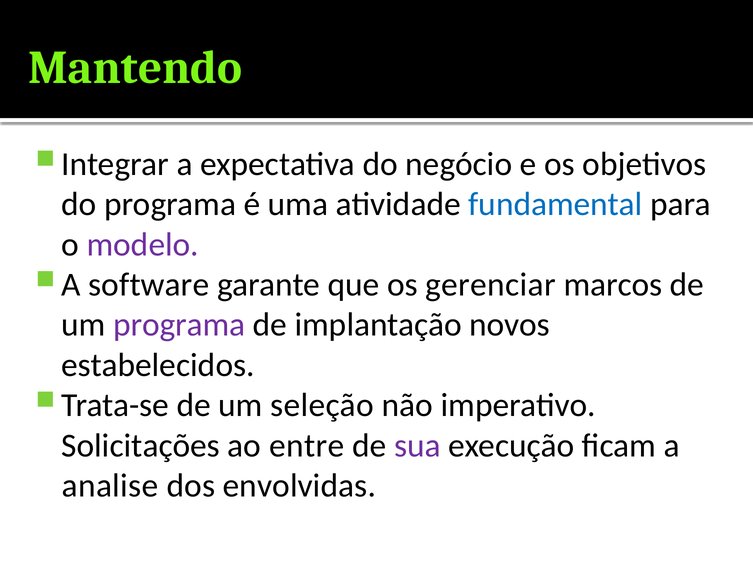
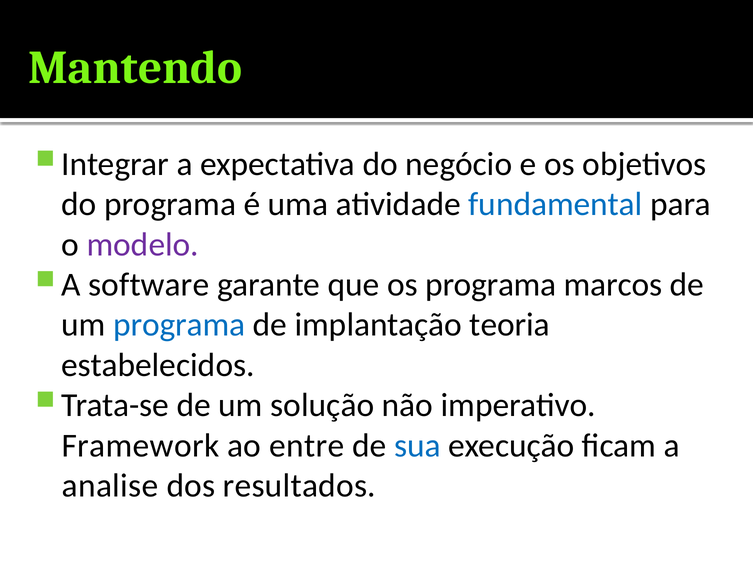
os gerenciar: gerenciar -> programa
programa at (179, 325) colour: purple -> blue
novos: novos -> teoria
seleção: seleção -> solução
Solicitações: Solicitações -> Framework
sua colour: purple -> blue
envolvidas: envolvidas -> resultados
